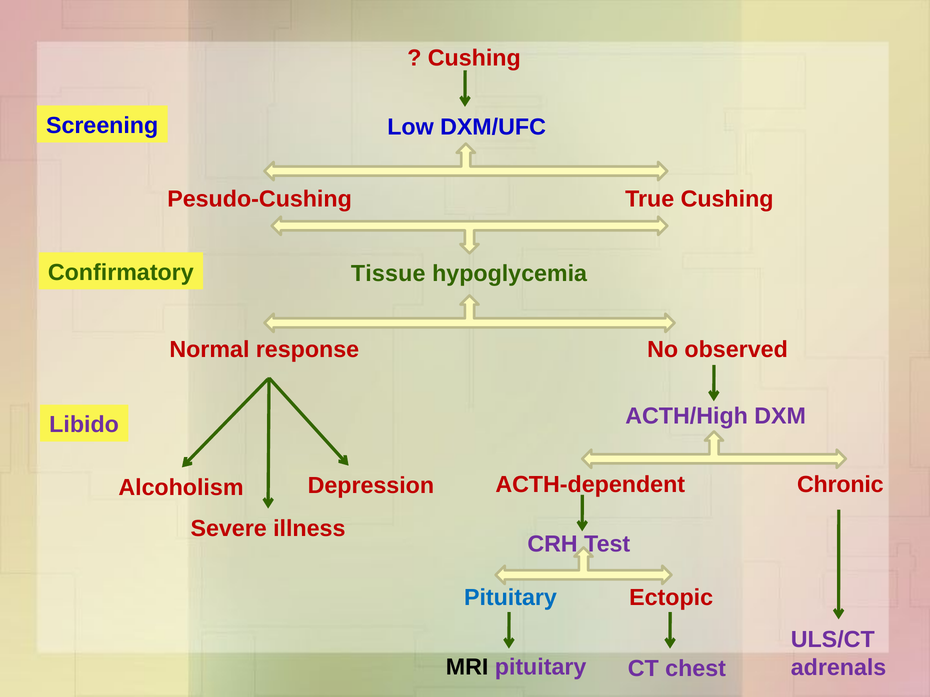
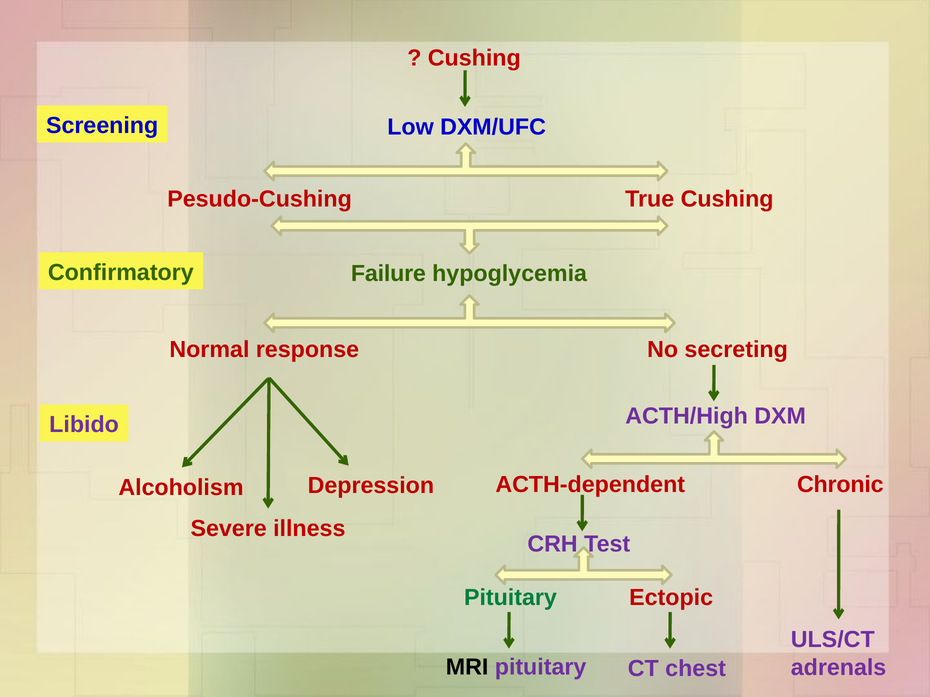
Tissue: Tissue -> Failure
observed: observed -> secreting
Pituitary at (510, 598) colour: blue -> green
